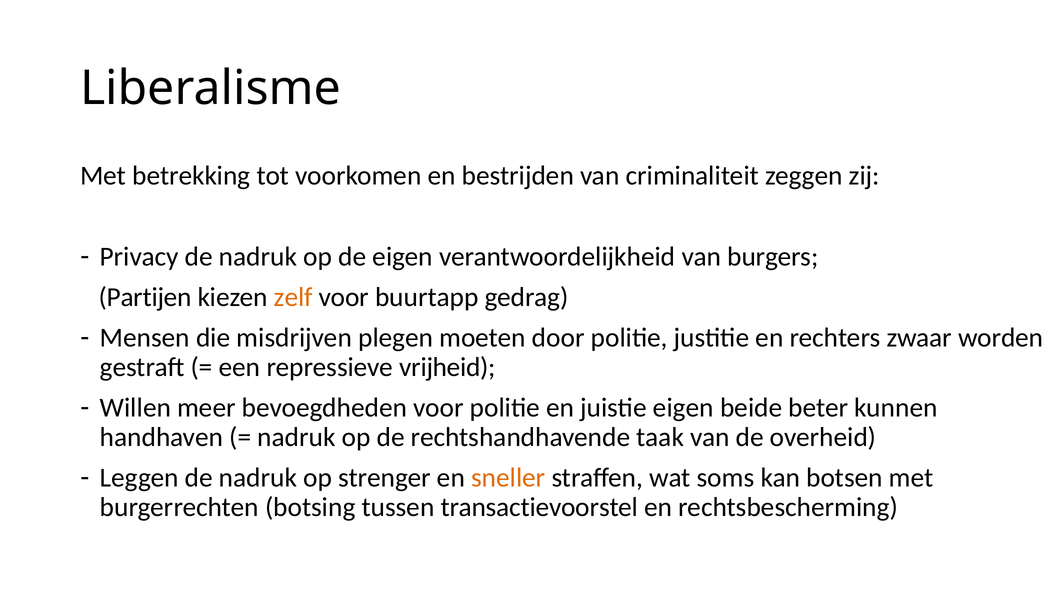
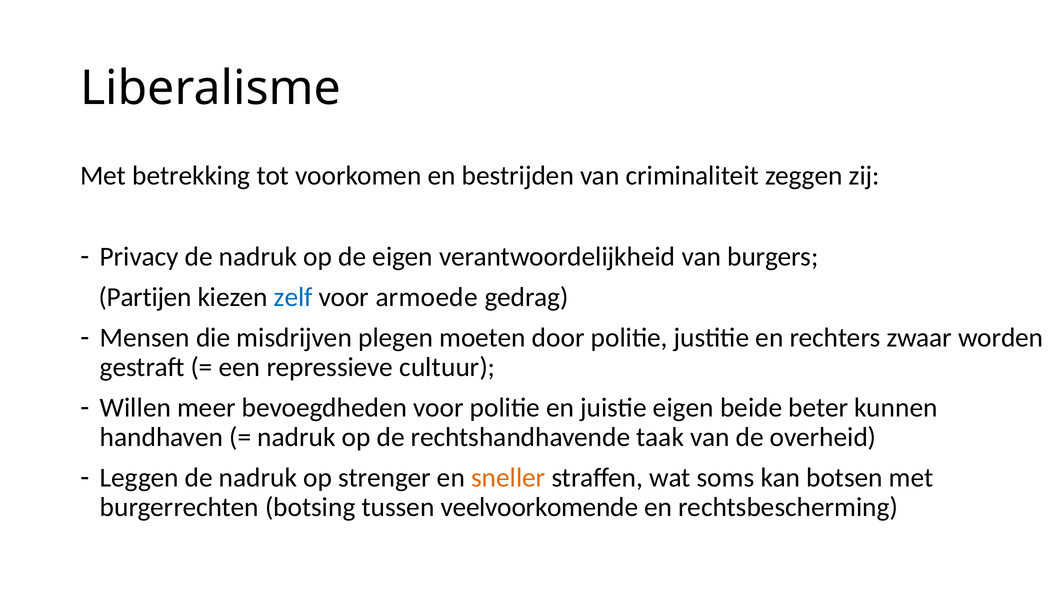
zelf colour: orange -> blue
buurtapp: buurtapp -> armoede
vrijheid: vrijheid -> cultuur
transactievoorstel: transactievoorstel -> veelvoorkomende
